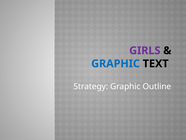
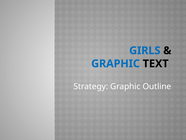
GIRLS colour: purple -> blue
